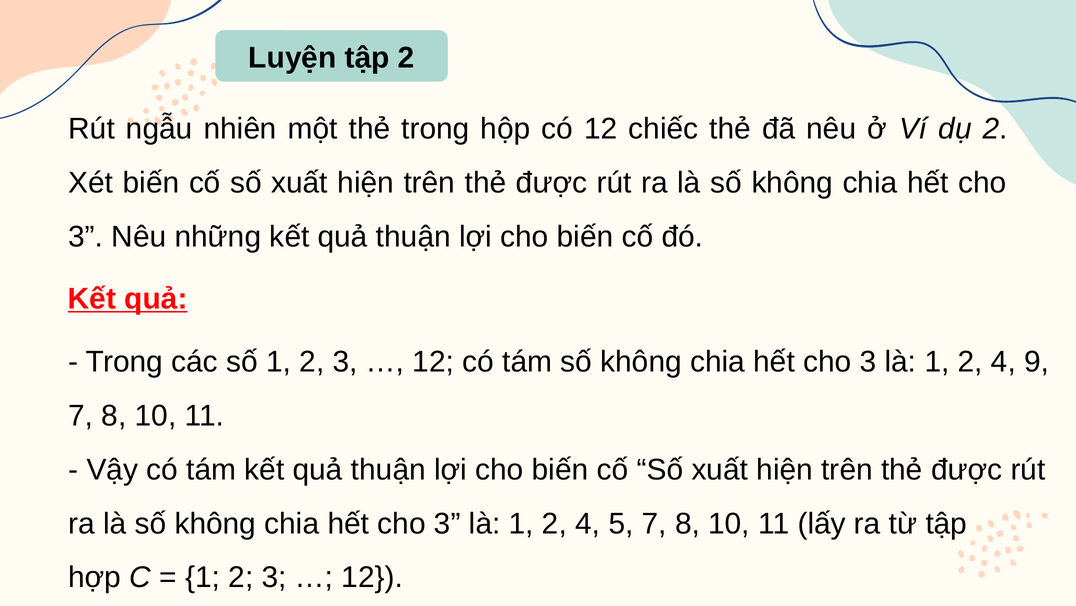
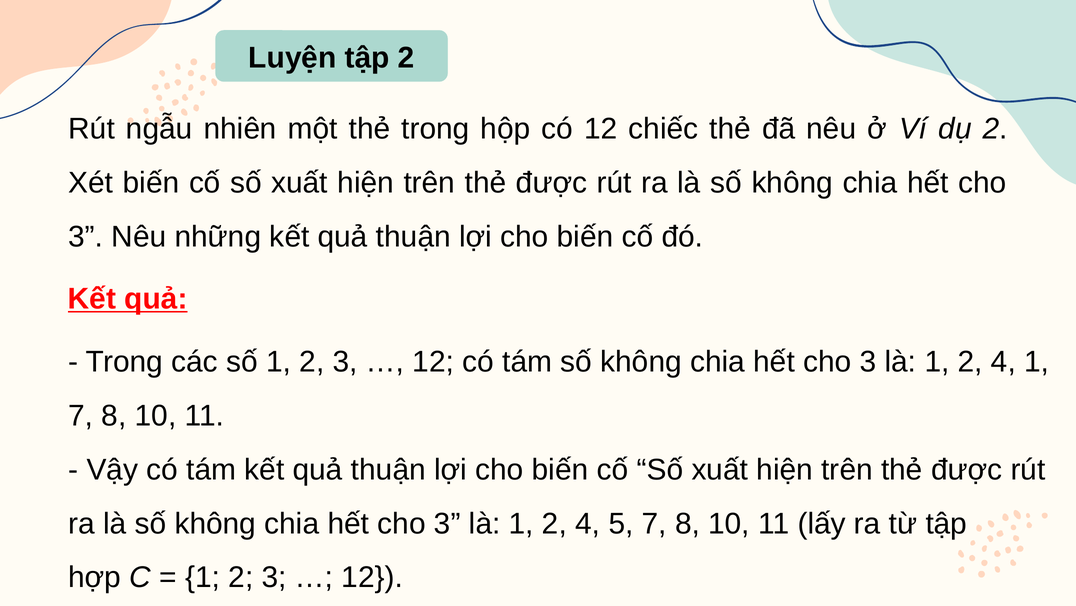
4 9: 9 -> 1
